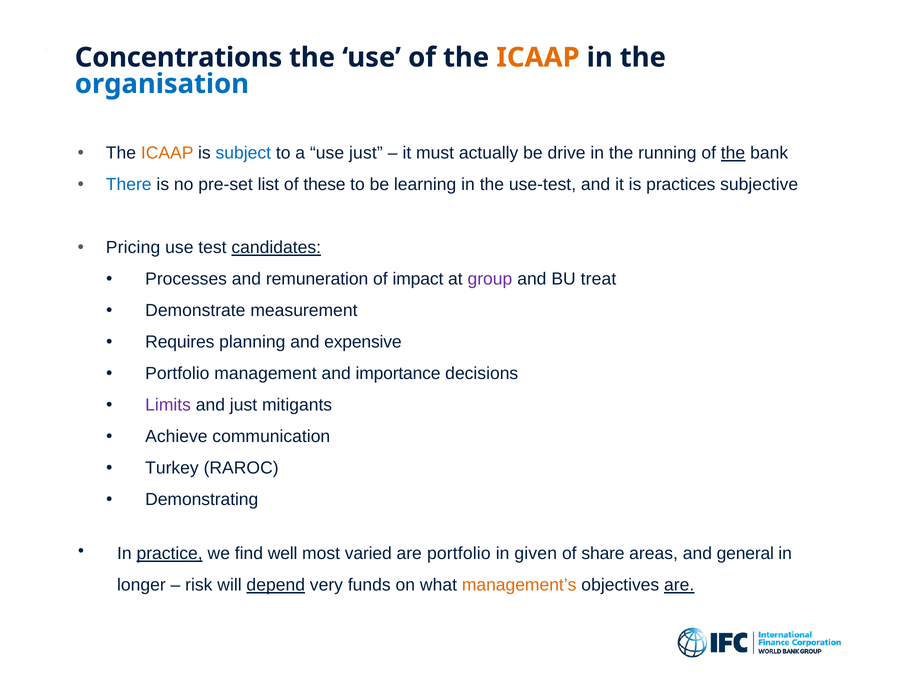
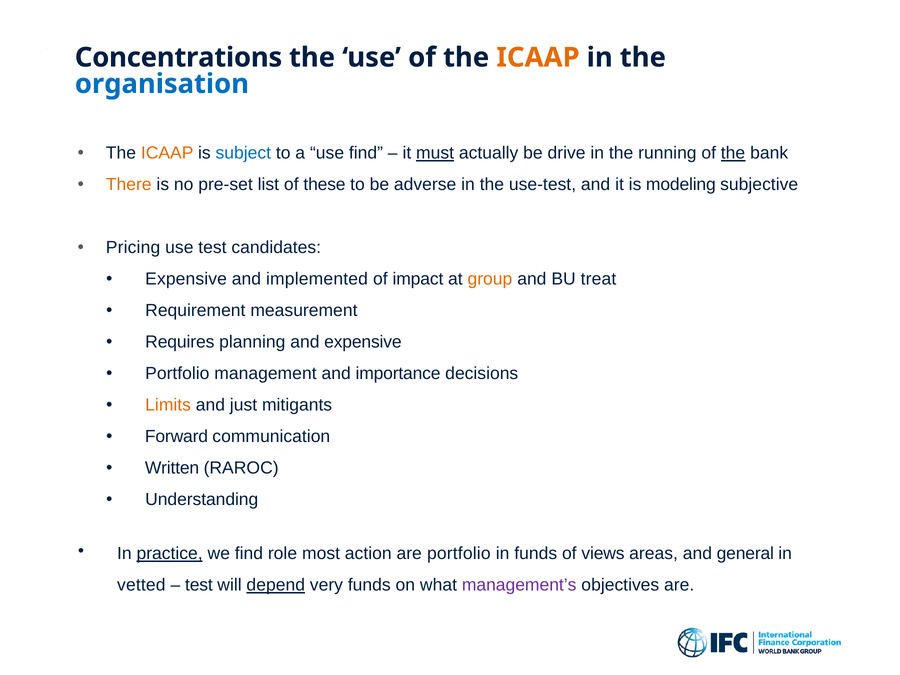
use just: just -> find
must underline: none -> present
There colour: blue -> orange
learning: learning -> adverse
practices: practices -> modeling
candidates underline: present -> none
Processes at (186, 279): Processes -> Expensive
remuneration: remuneration -> implemented
group colour: purple -> orange
Demonstrate: Demonstrate -> Requirement
Limits colour: purple -> orange
Achieve: Achieve -> Forward
Turkey: Turkey -> Written
Demonstrating: Demonstrating -> Understanding
well: well -> role
varied: varied -> action
in given: given -> funds
share: share -> views
longer: longer -> vetted
risk at (199, 585): risk -> test
management’s colour: orange -> purple
are at (679, 585) underline: present -> none
